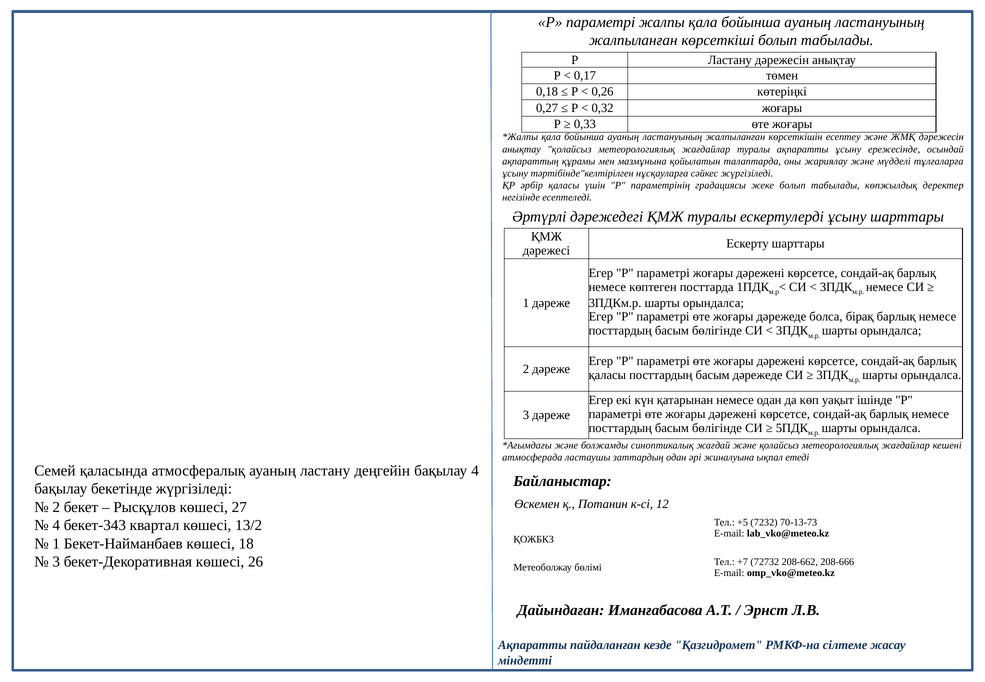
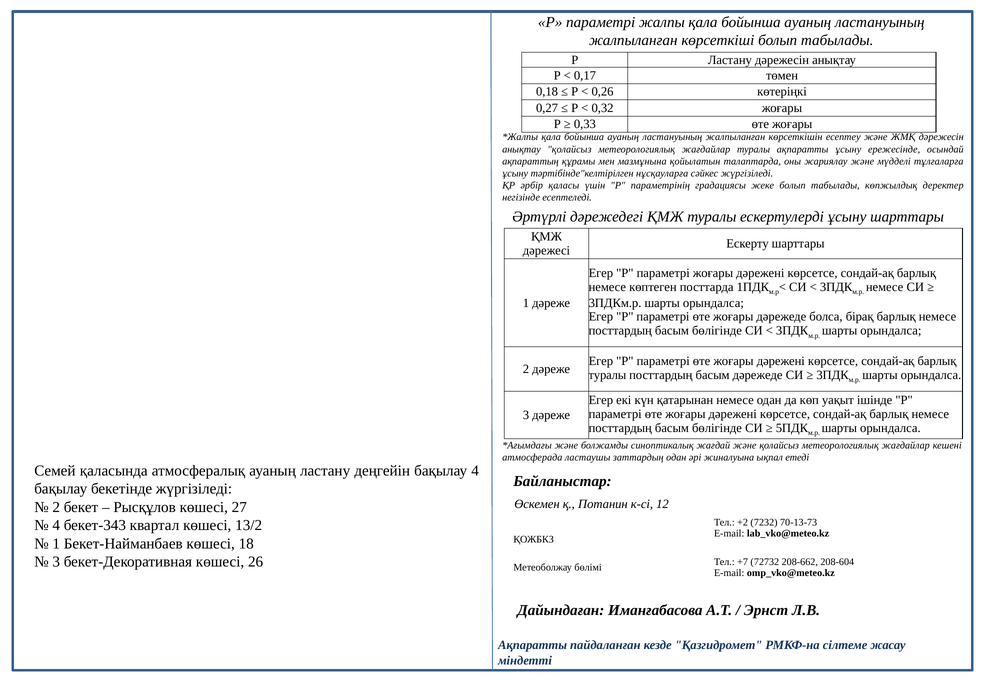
қаласы at (607, 375): қаласы -> туралы
+5: +5 -> +2
208-666: 208-666 -> 208-604
